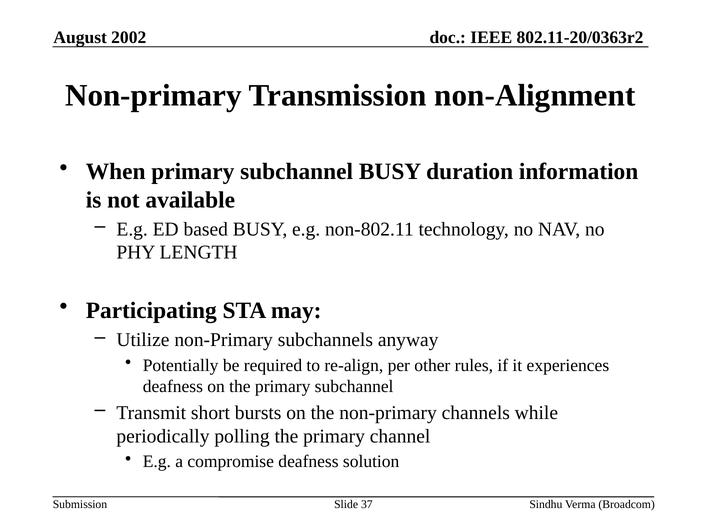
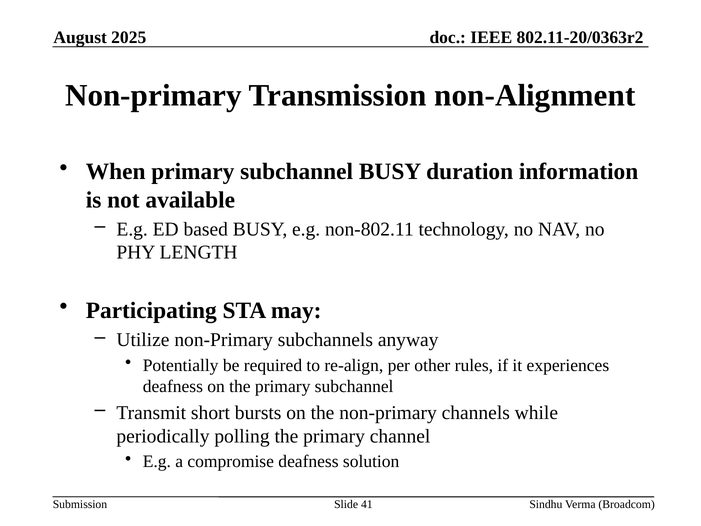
2002: 2002 -> 2025
37: 37 -> 41
